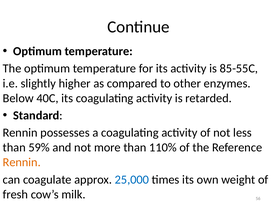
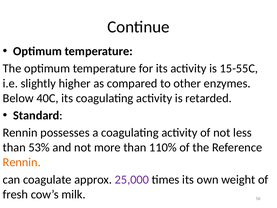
85-55C: 85-55C -> 15-55C
59%: 59% -> 53%
25,000 colour: blue -> purple
